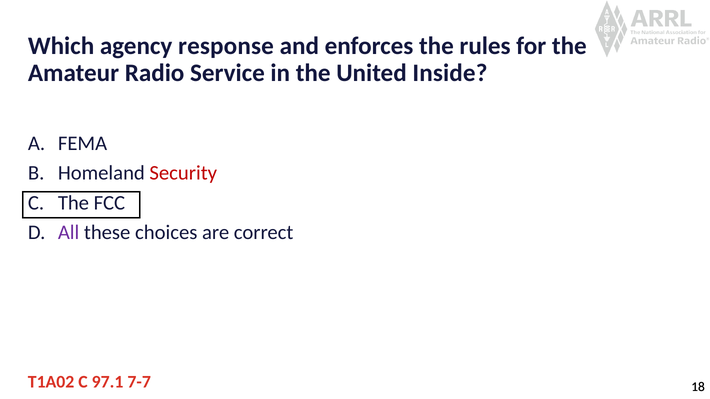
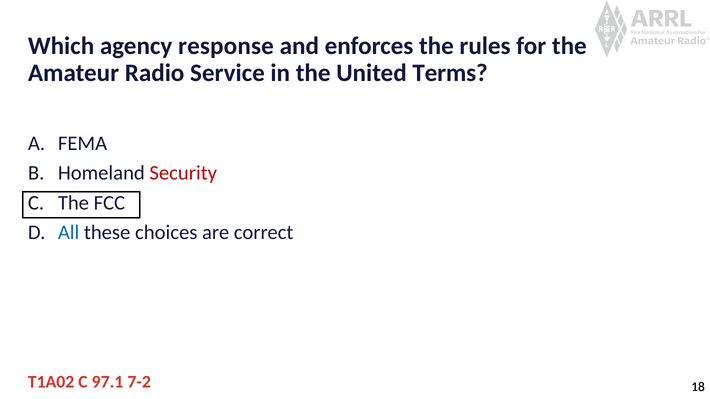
Inside: Inside -> Terms
All colour: purple -> blue
7-7: 7-7 -> 7-2
